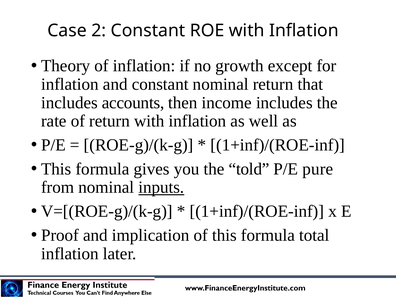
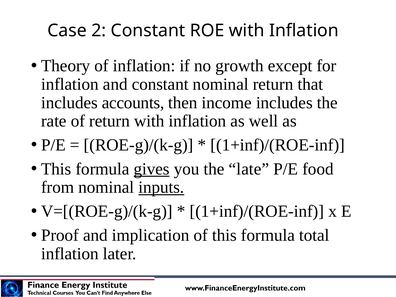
gives underline: none -> present
told: told -> late
pure: pure -> food
